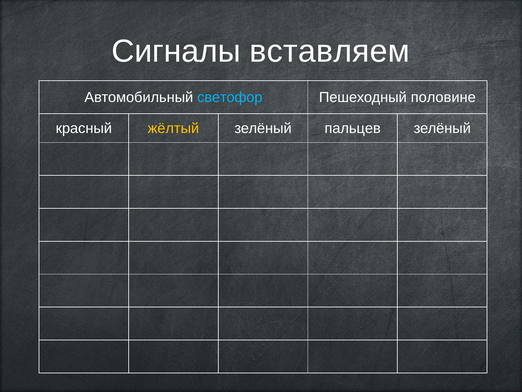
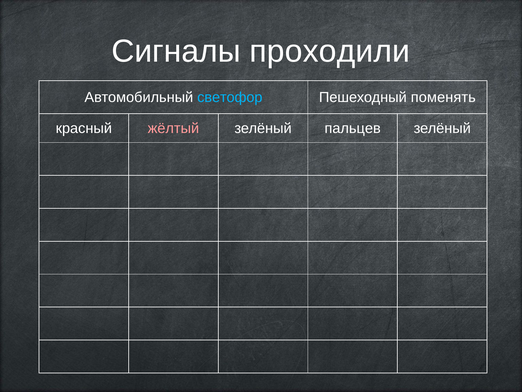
вставляем: вставляем -> проходили
половине: половине -> поменять
жёлтый colour: yellow -> pink
